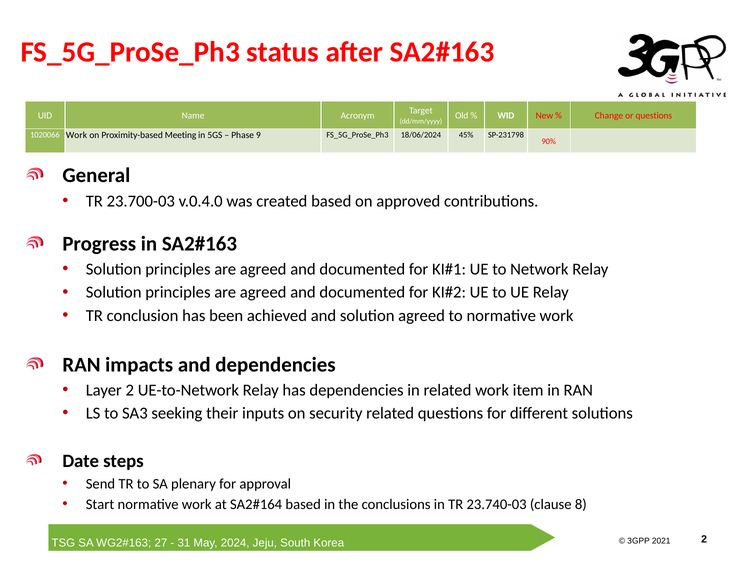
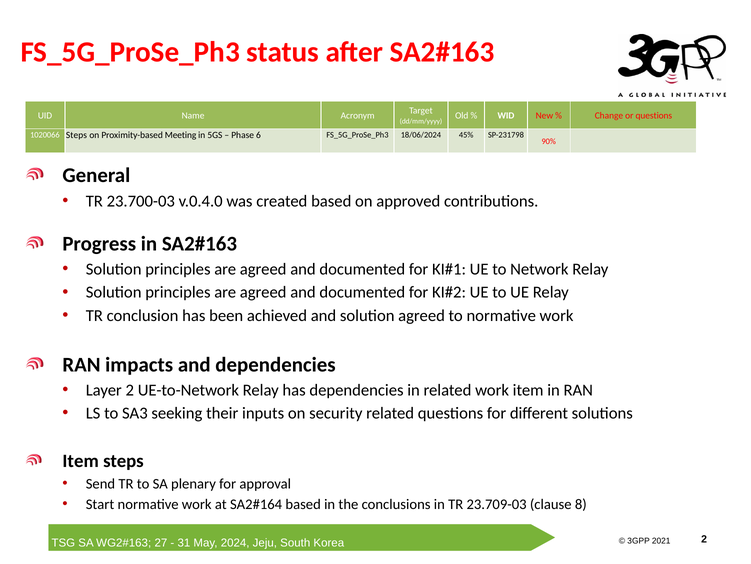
1020066 Work: Work -> Steps
9: 9 -> 6
Date at (81, 461): Date -> Item
23.740-03: 23.740-03 -> 23.709-03
